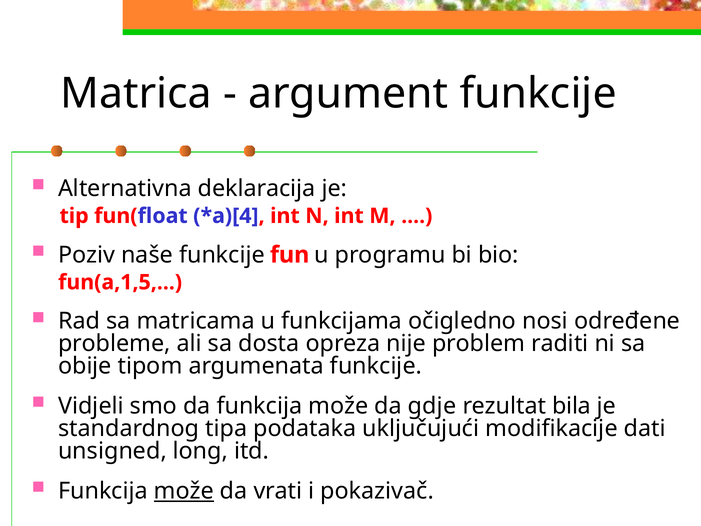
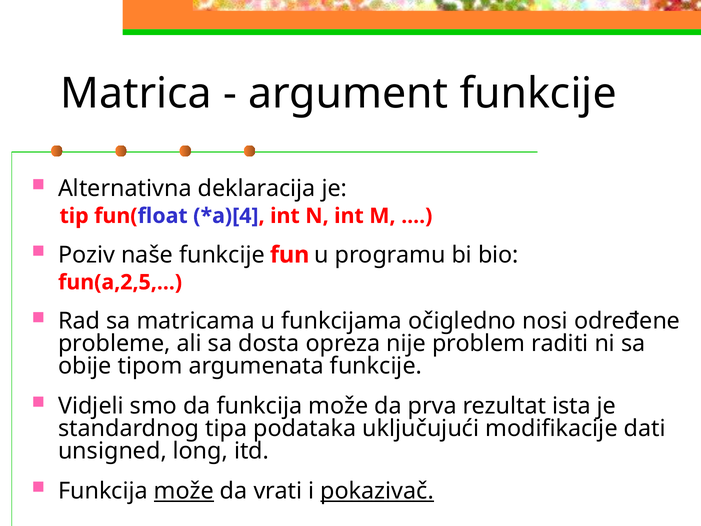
fun(a,1,5: fun(a,1,5 -> fun(a,2,5
gdje: gdje -> prva
bila: bila -> ista
pokazivač underline: none -> present
